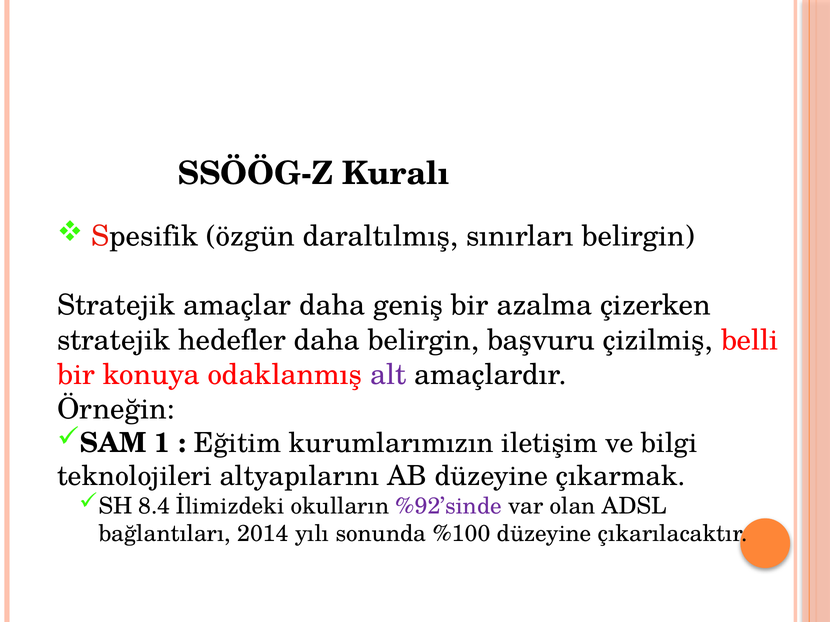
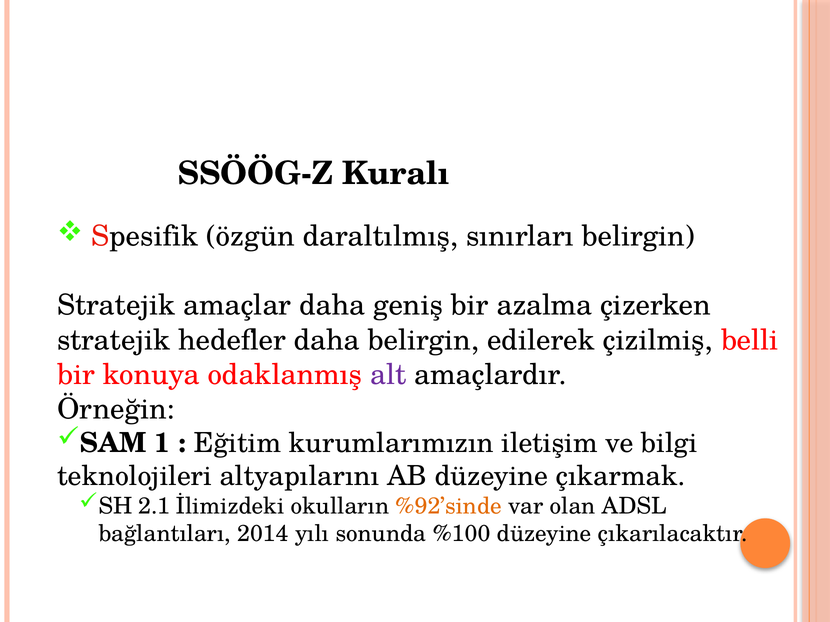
başvuru: başvuru -> edilerek
8.4: 8.4 -> 2.1
%92’sinde colour: purple -> orange
